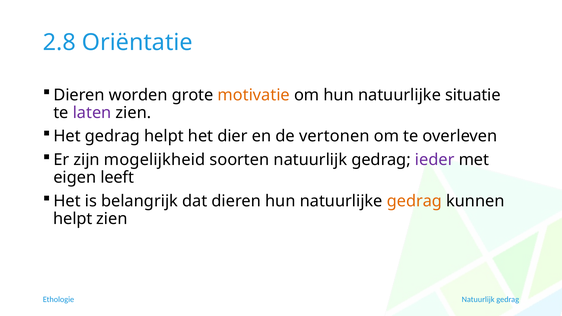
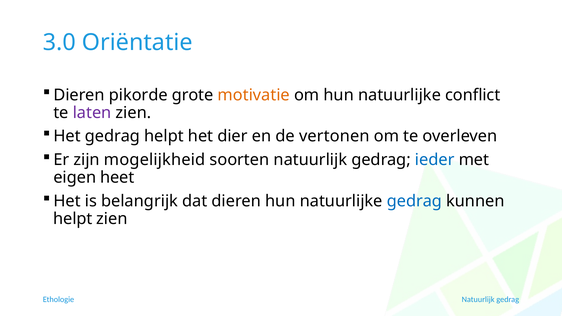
2.8: 2.8 -> 3.0
worden: worden -> pikorde
situatie: situatie -> conflict
ieder colour: purple -> blue
leeft: leeft -> heet
gedrag at (414, 201) colour: orange -> blue
